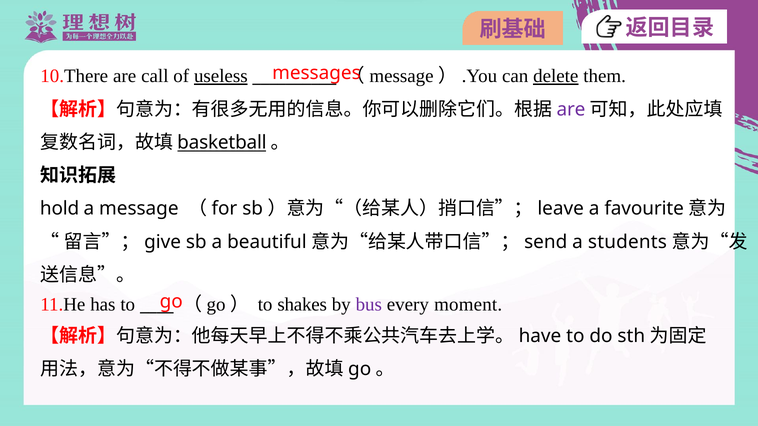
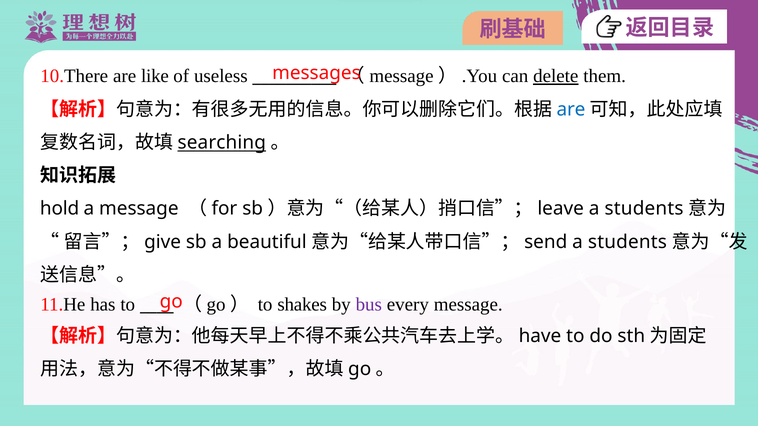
call: call -> like
useless underline: present -> none
are at (571, 109) colour: purple -> blue
basketball: basketball -> searching
favourite at (644, 209): favourite -> students
every moment: moment -> message
